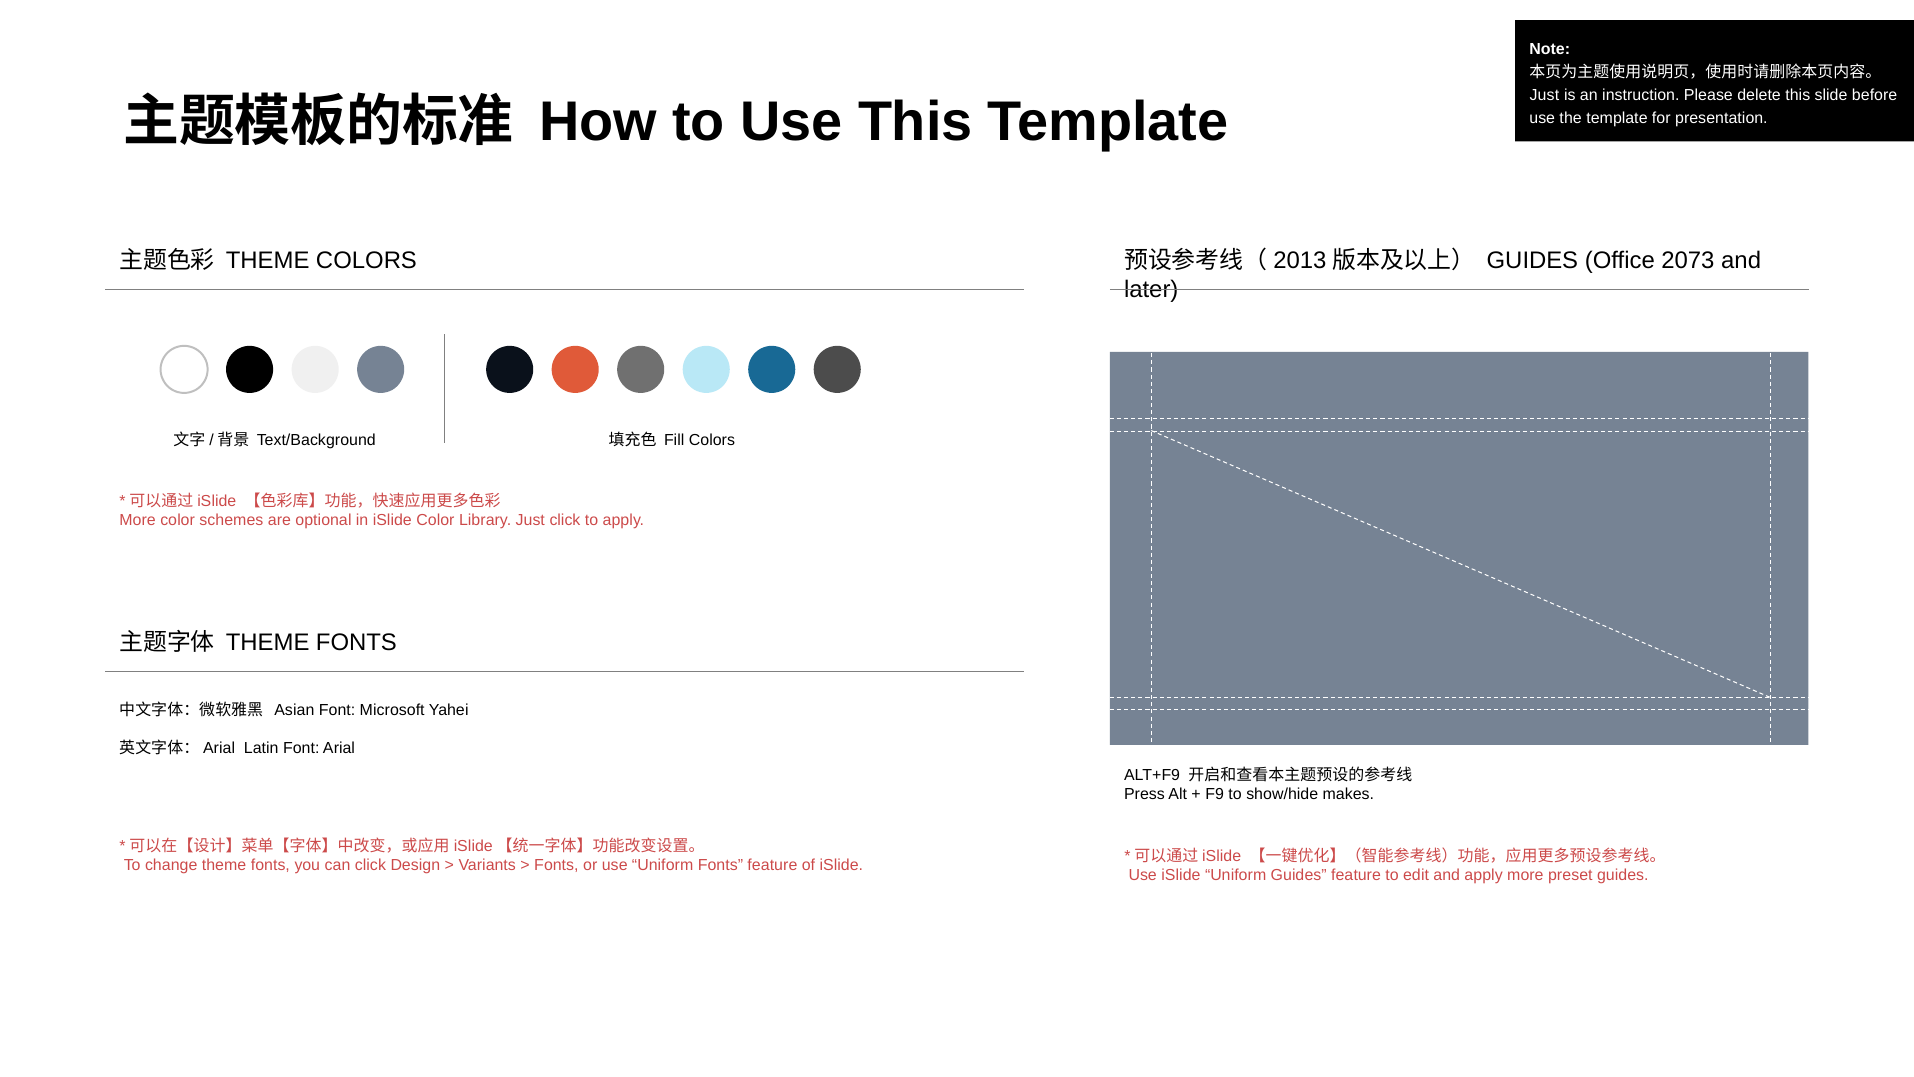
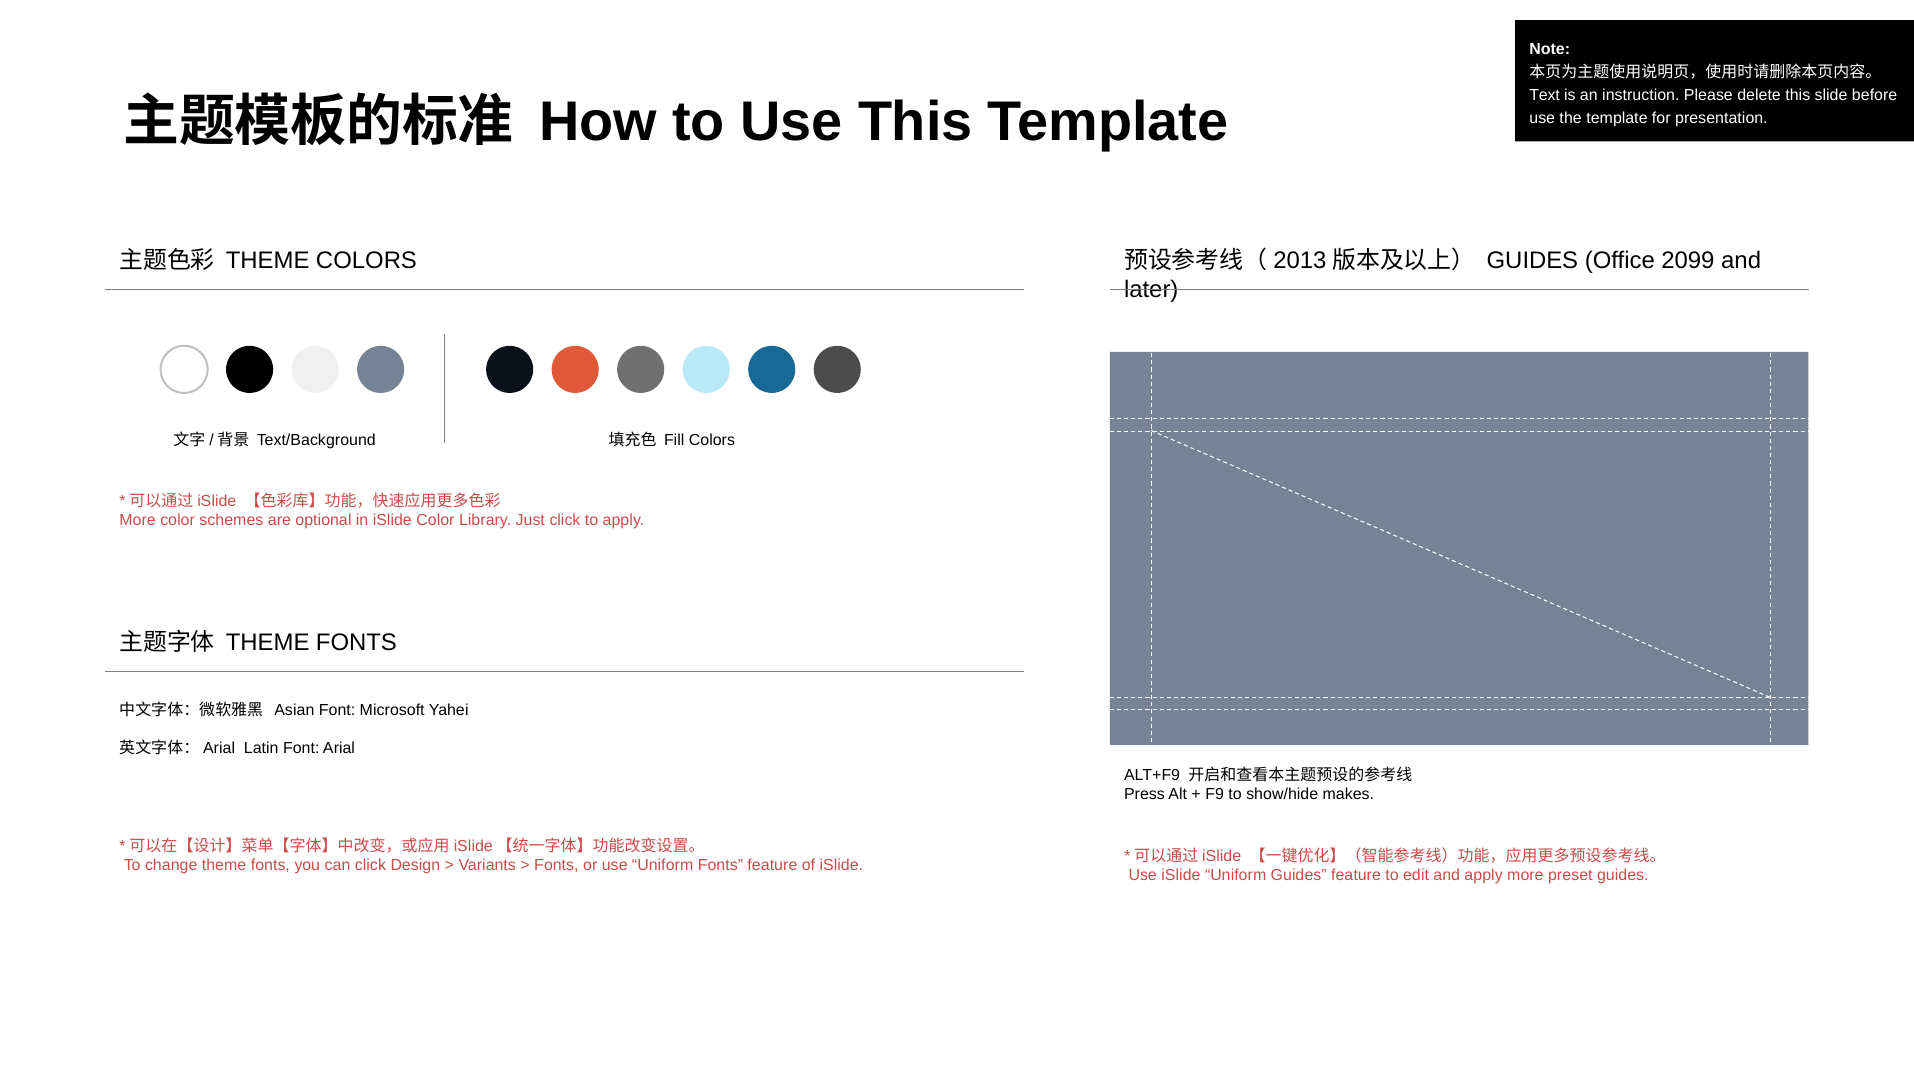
Just at (1544, 95): Just -> Text
2073: 2073 -> 2099
